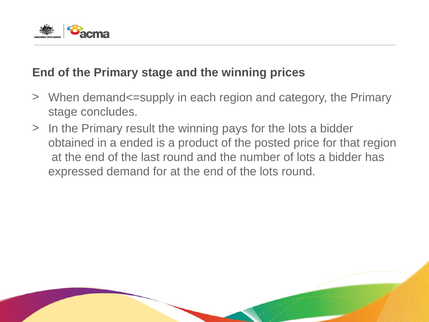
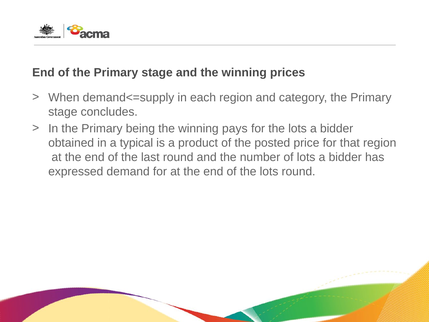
result: result -> being
ended: ended -> typical
